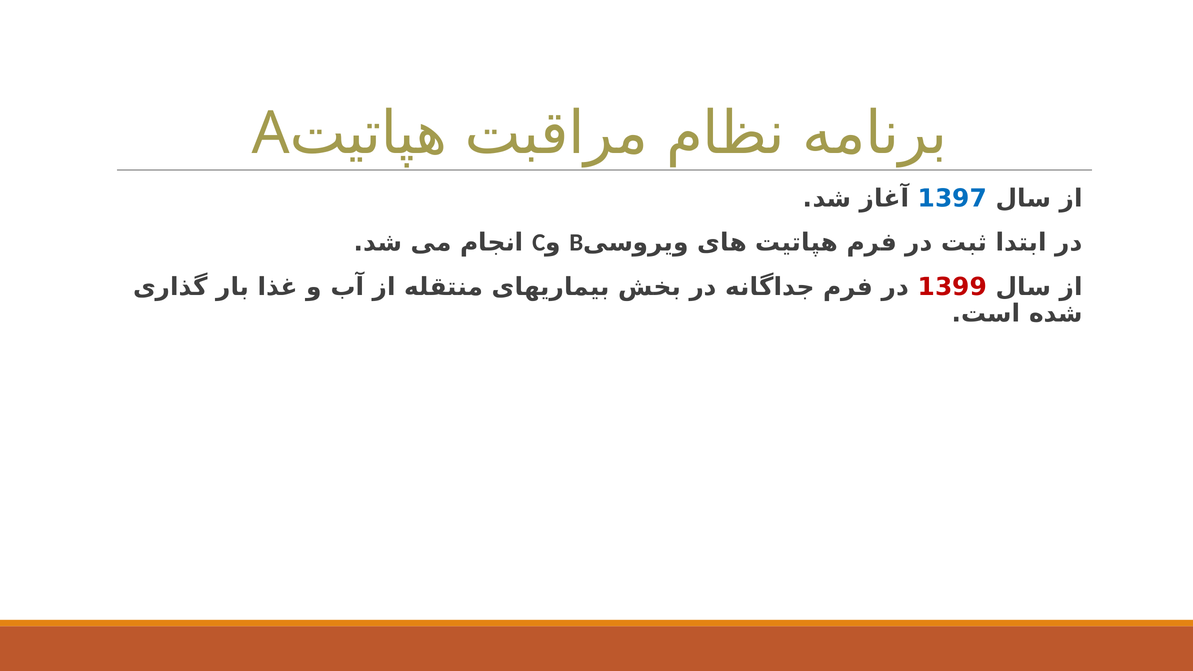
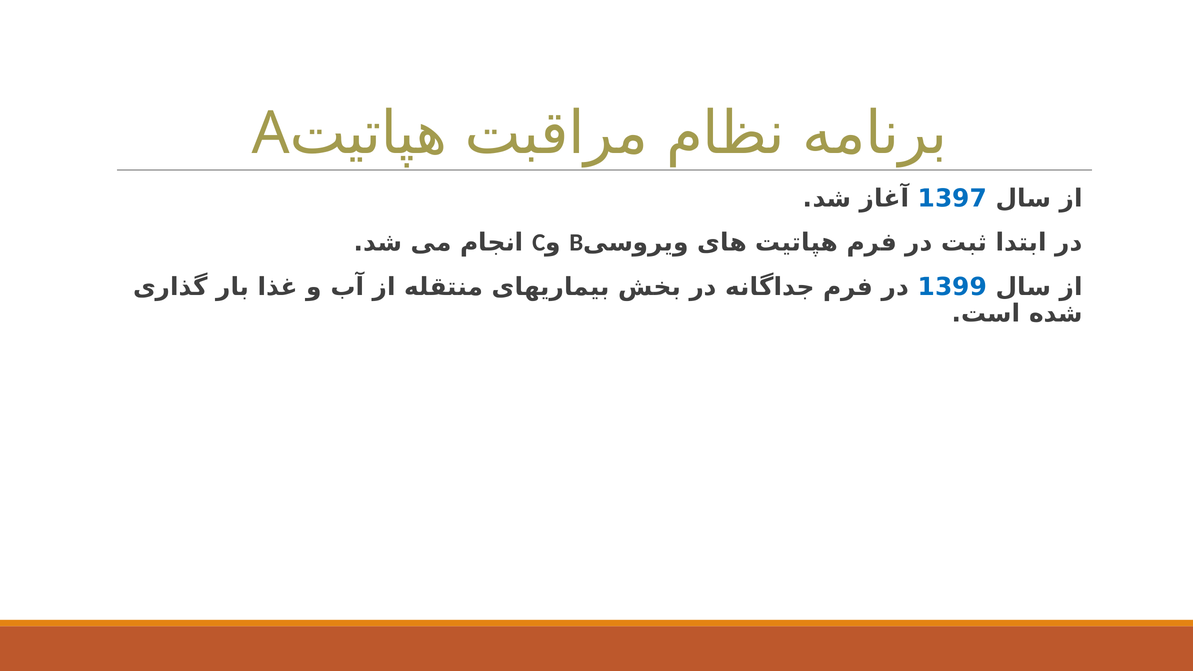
1399 colour: red -> blue
